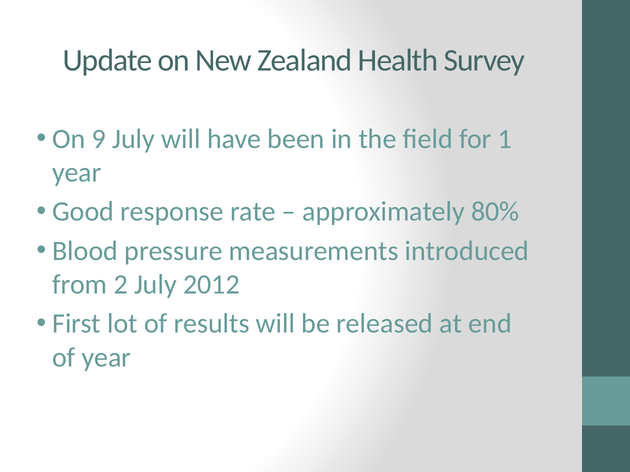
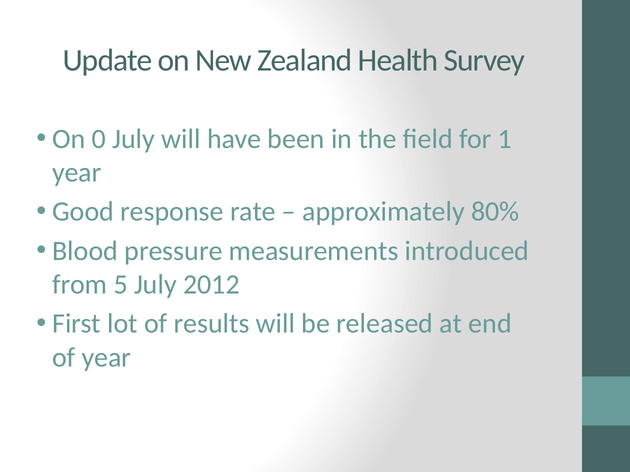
9: 9 -> 0
2: 2 -> 5
